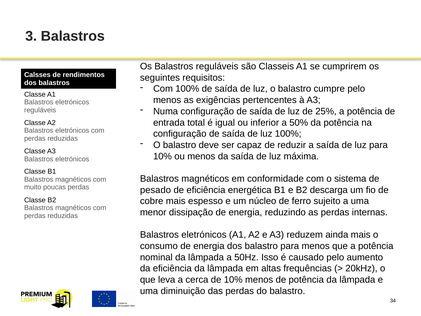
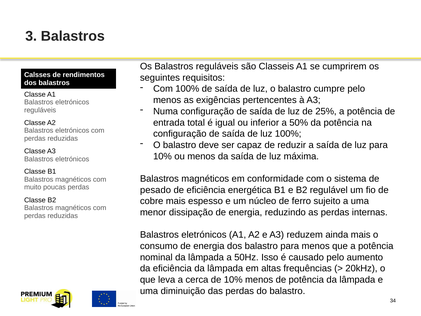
descarga: descarga -> regulável
